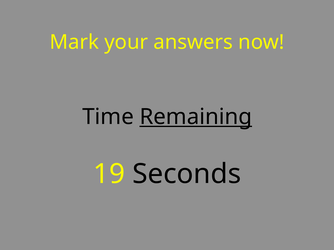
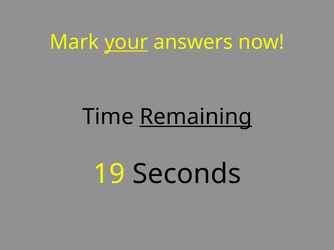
your underline: none -> present
